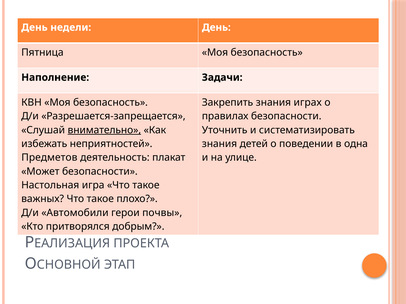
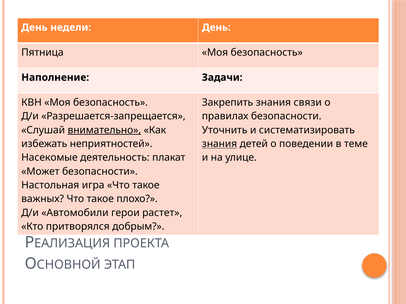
играх: играх -> связи
знания at (219, 144) underline: none -> present
одна: одна -> теме
Предметов: Предметов -> Насекомые
почвы: почвы -> растет
